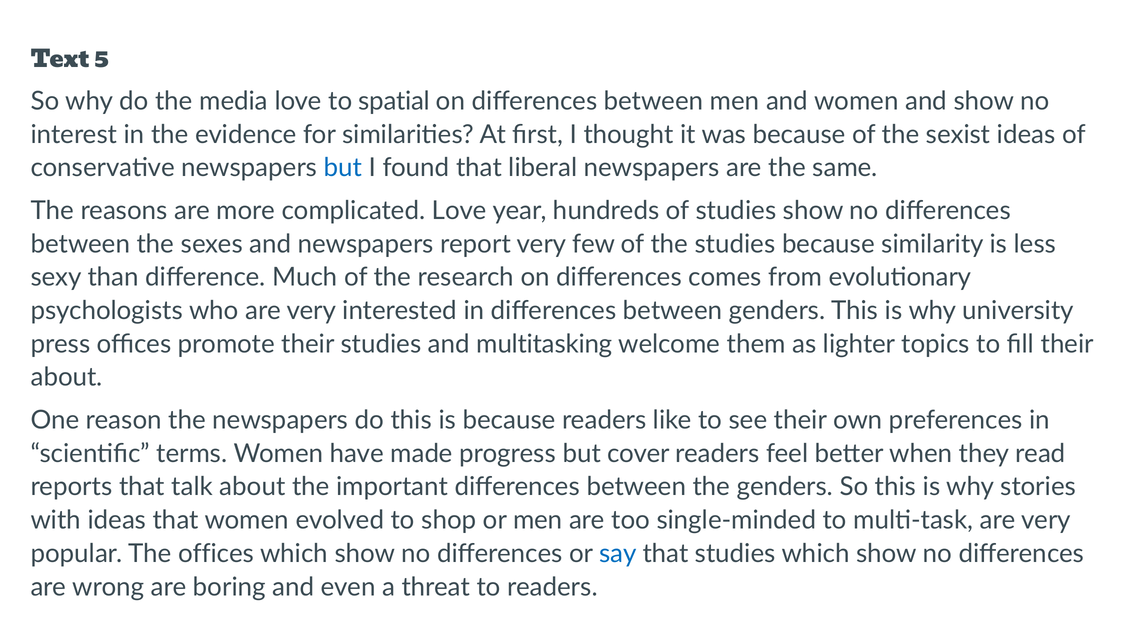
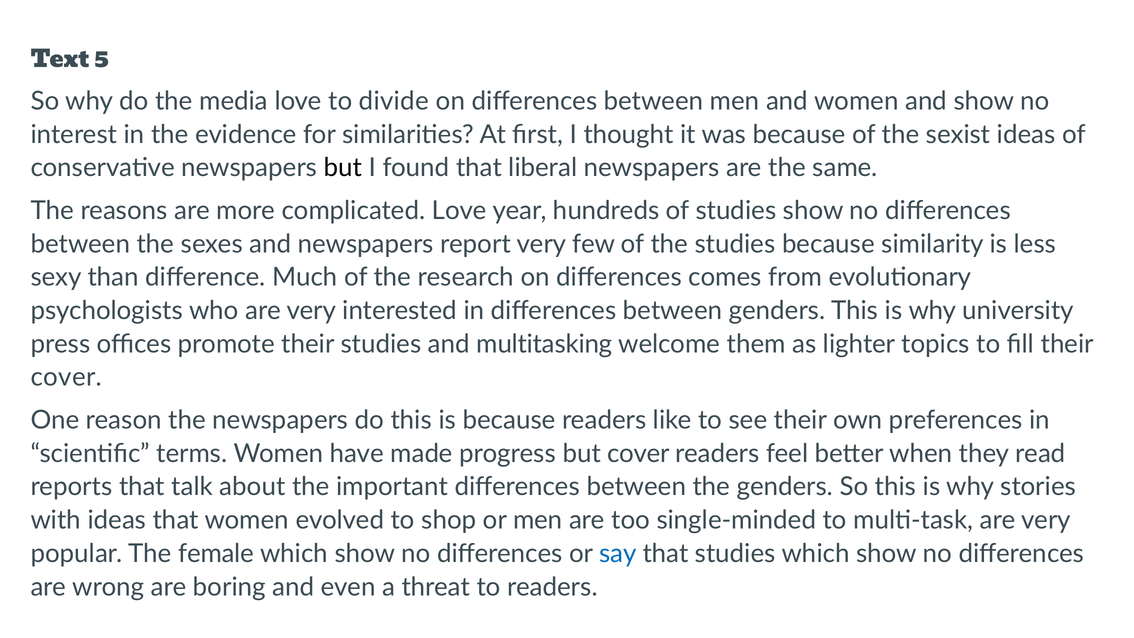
spatial: spatial -> divide
but at (343, 168) colour: blue -> black
about at (67, 377): about -> cover
The offices: offices -> female
